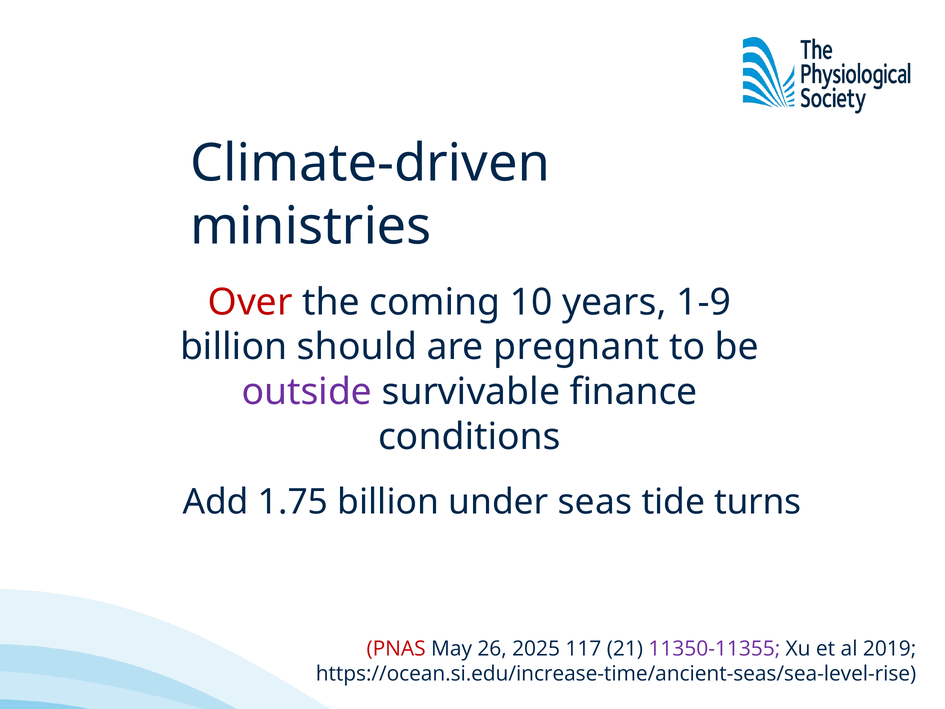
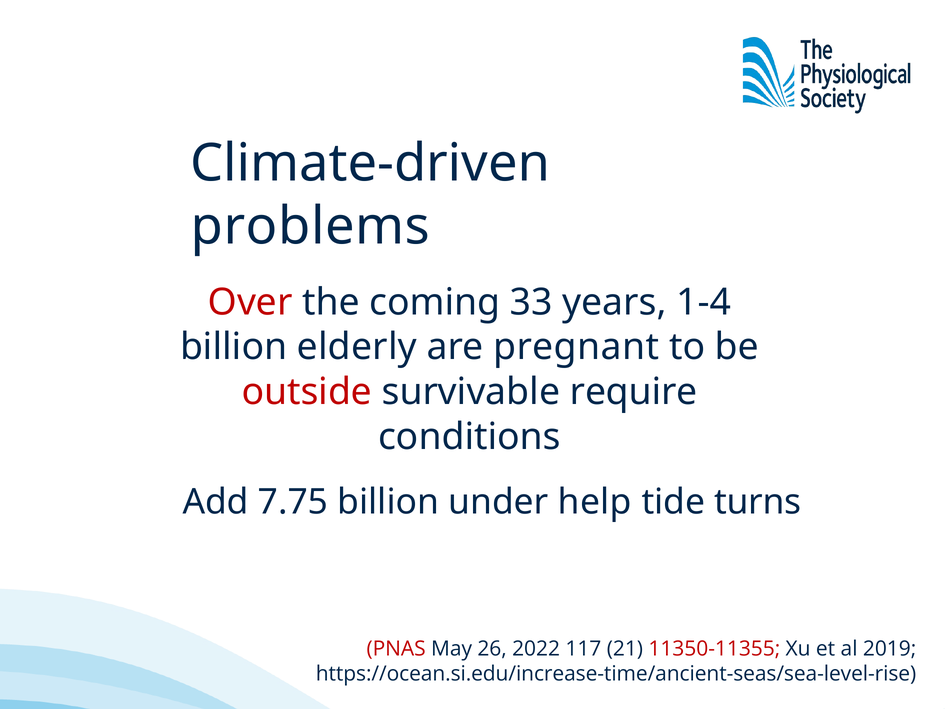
ministries: ministries -> problems
10: 10 -> 33
1-9: 1-9 -> 1-4
should: should -> elderly
outside colour: purple -> red
finance: finance -> require
1.75: 1.75 -> 7.75
seas: seas -> help
2025: 2025 -> 2022
11350-11355 colour: purple -> red
